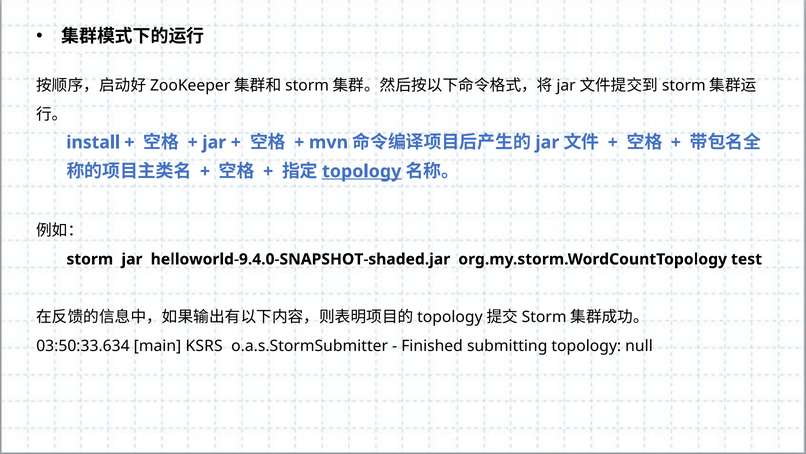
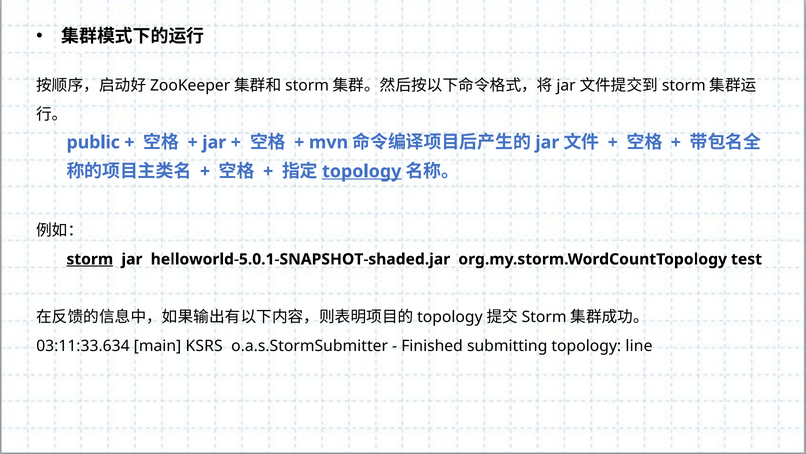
install: install -> public
storm underline: none -> present
helloworld-9.4.0-SNAPSHOT-shaded.jar: helloworld-9.4.0-SNAPSHOT-shaded.jar -> helloworld-5.0.1-SNAPSHOT-shaded.jar
03:50:33.634: 03:50:33.634 -> 03:11:33.634
null: null -> line
